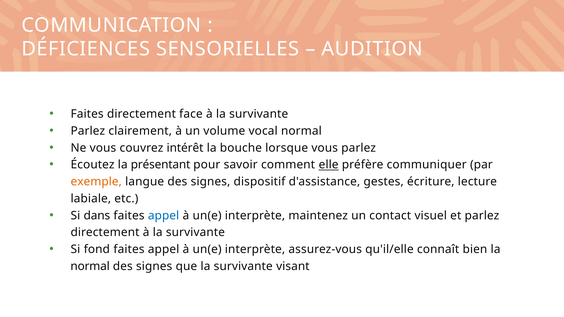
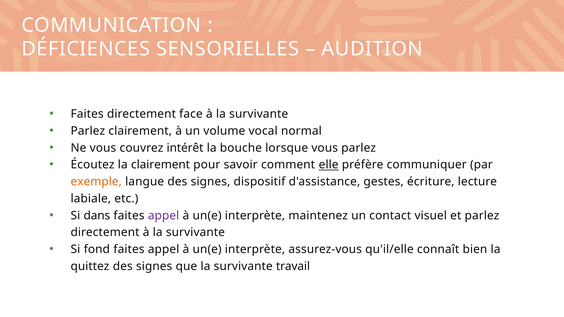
la présentant: présentant -> clairement
appel at (164, 216) colour: blue -> purple
normal at (90, 266): normal -> quittez
visant: visant -> travail
